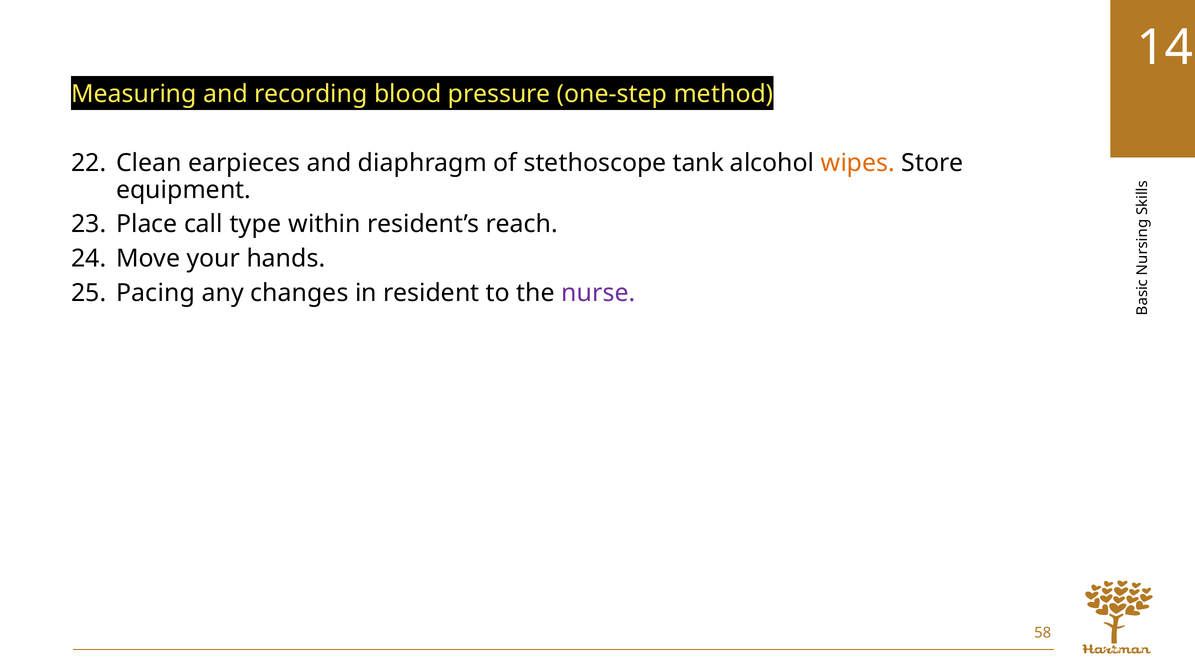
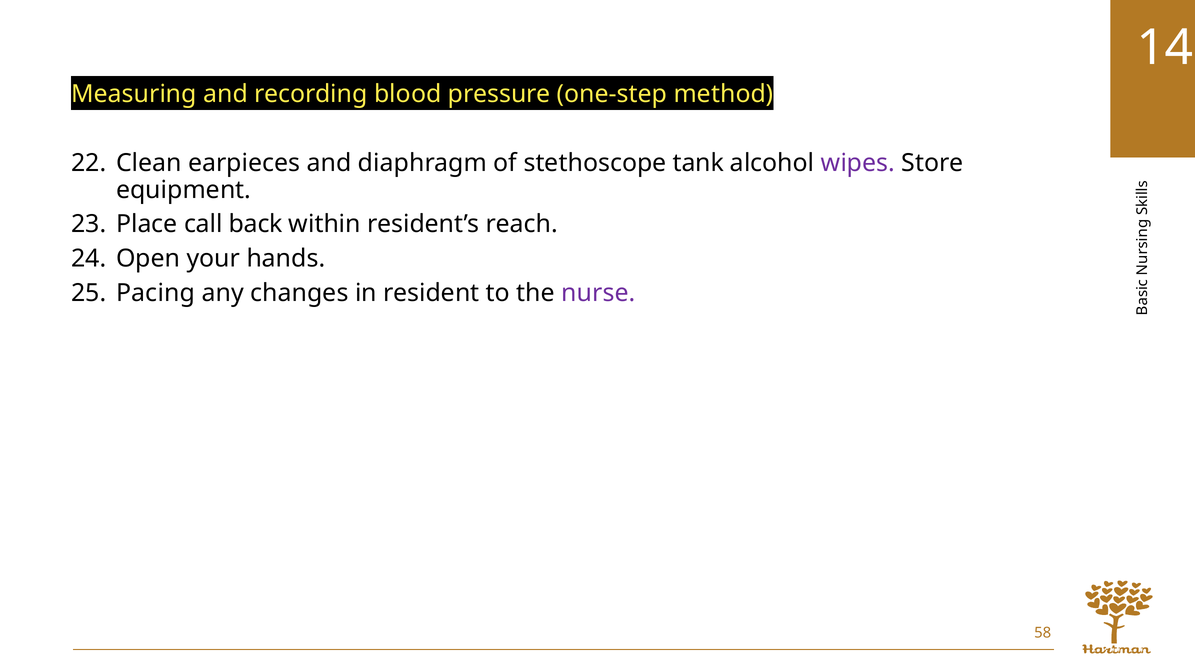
wipes colour: orange -> purple
type: type -> back
Move: Move -> Open
